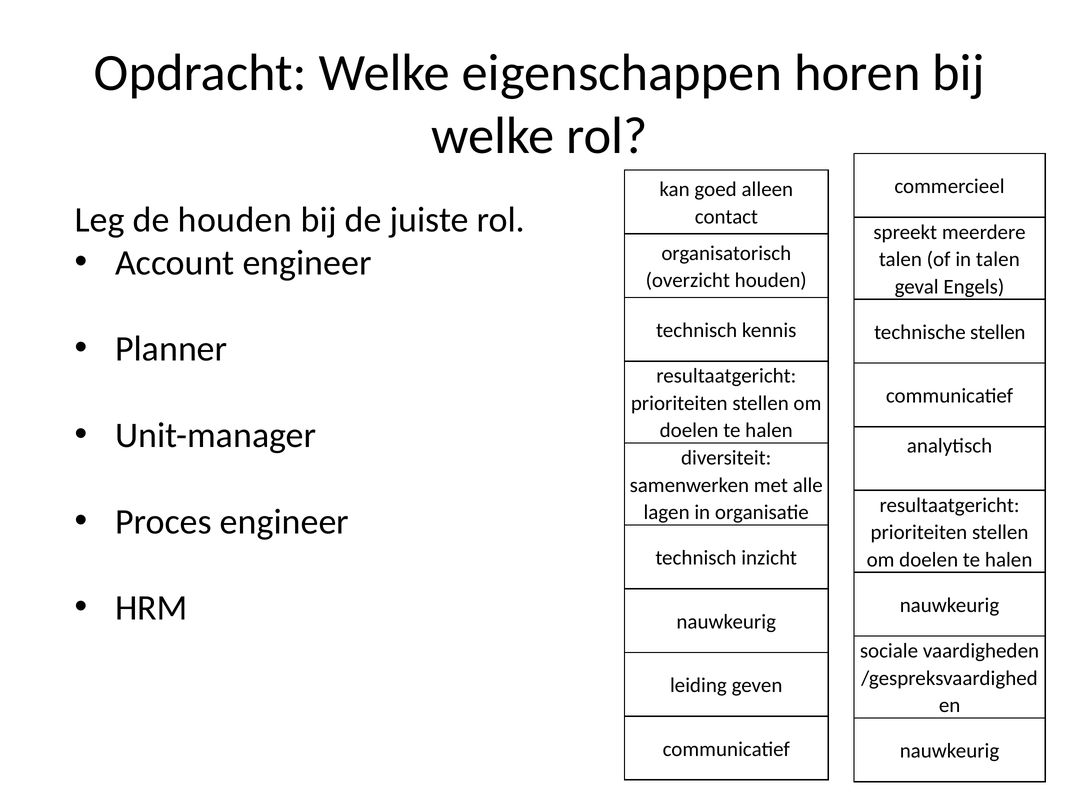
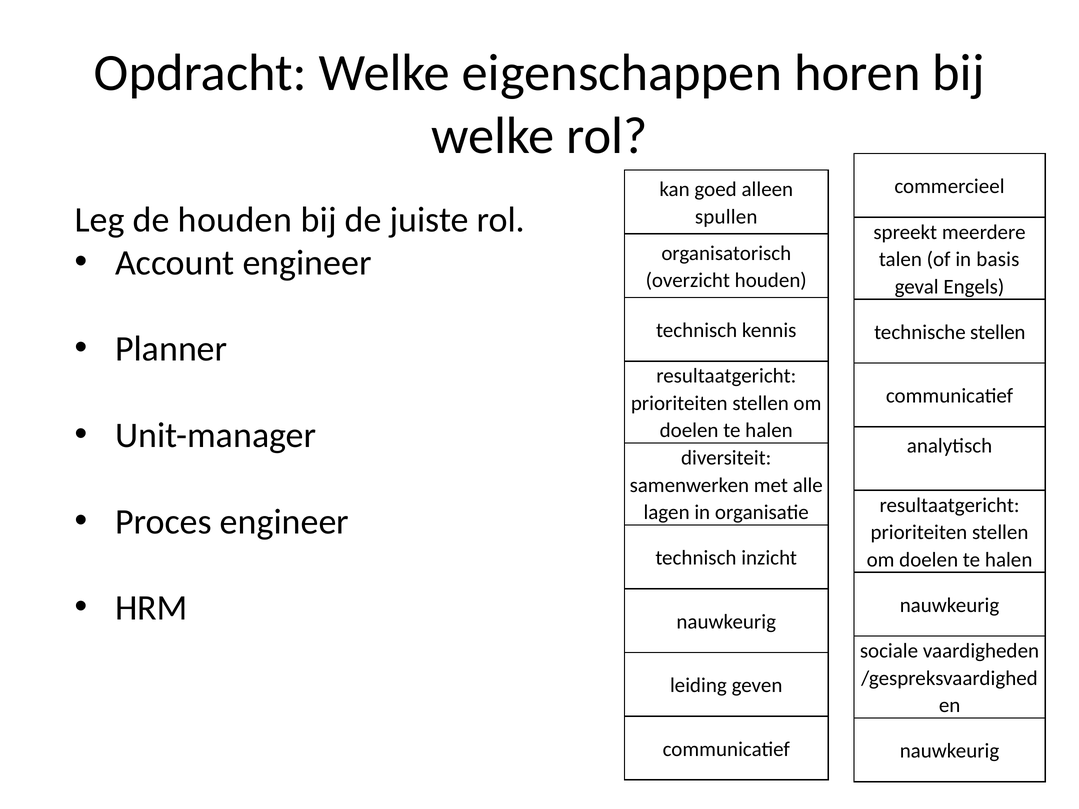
contact: contact -> spullen
in talen: talen -> basis
